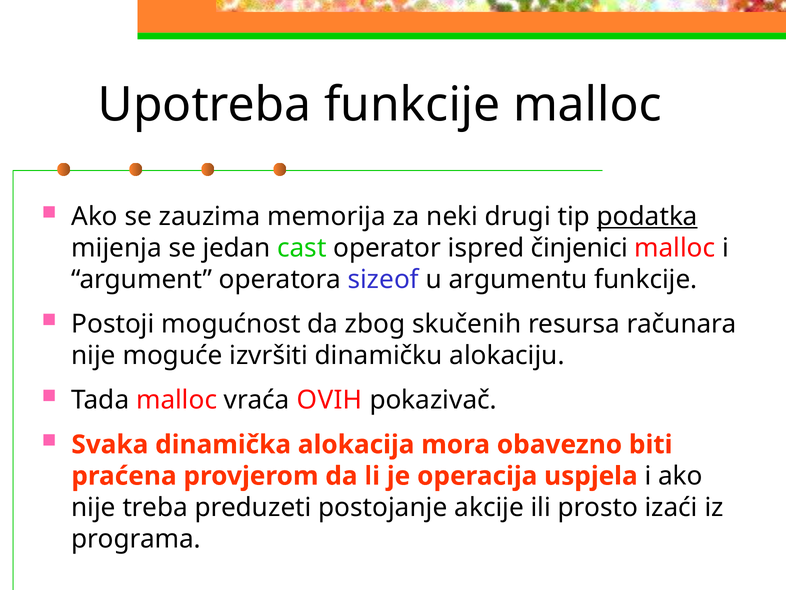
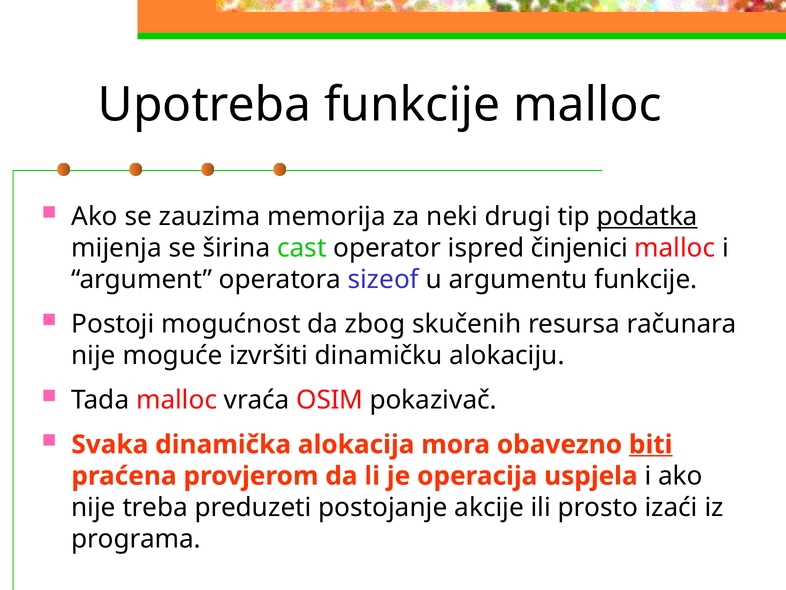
jedan: jedan -> širina
OVIH: OVIH -> OSIM
biti underline: none -> present
